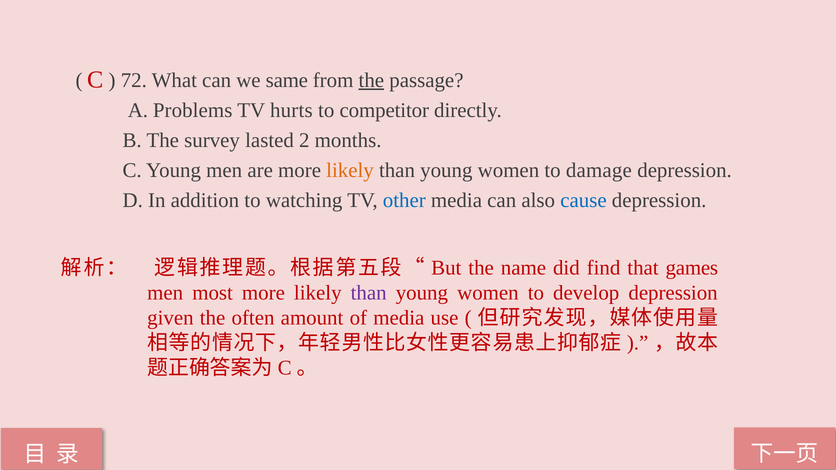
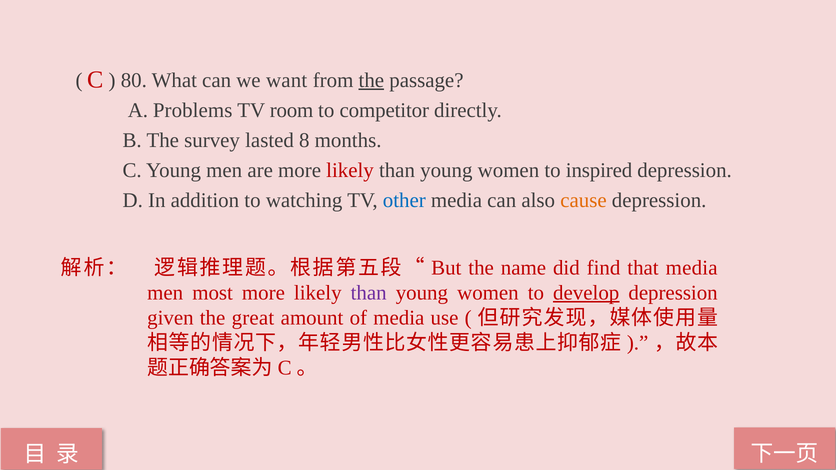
72: 72 -> 80
same: same -> want
hurts: hurts -> room
2: 2 -> 8
likely at (350, 171) colour: orange -> red
damage: damage -> inspired
cause colour: blue -> orange
that games: games -> media
develop underline: none -> present
often: often -> great
